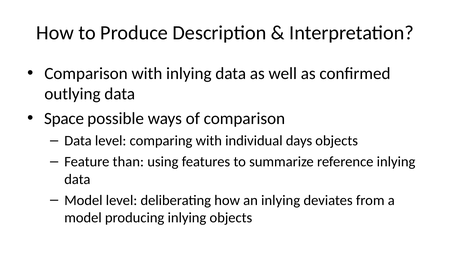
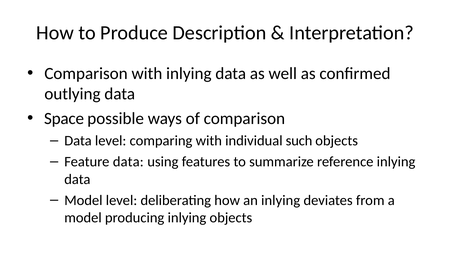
days: days -> such
Feature than: than -> data
